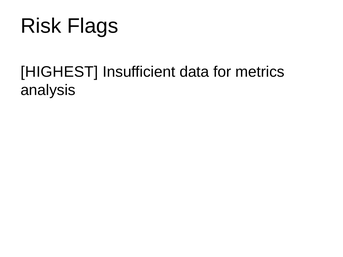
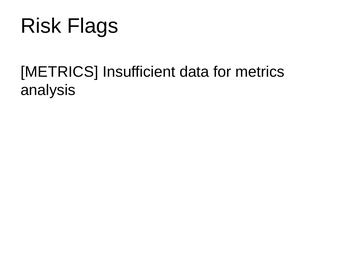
HIGHEST at (59, 72): HIGHEST -> METRICS
